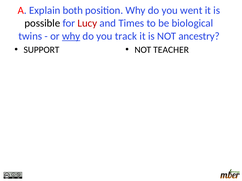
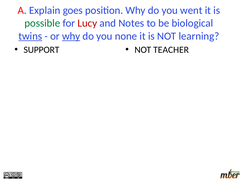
both: both -> goes
possible colour: black -> green
Times: Times -> Notes
twins underline: none -> present
track: track -> none
ancestry: ancestry -> learning
